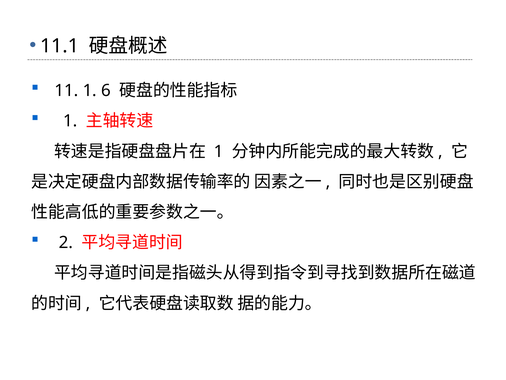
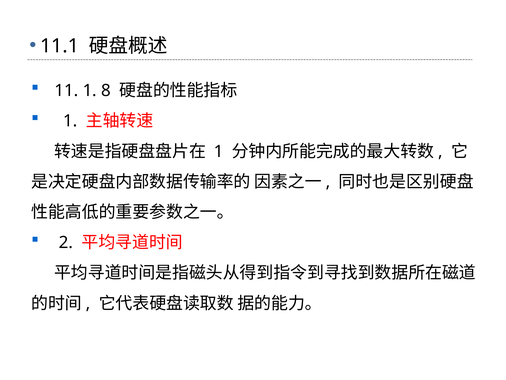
6: 6 -> 8
